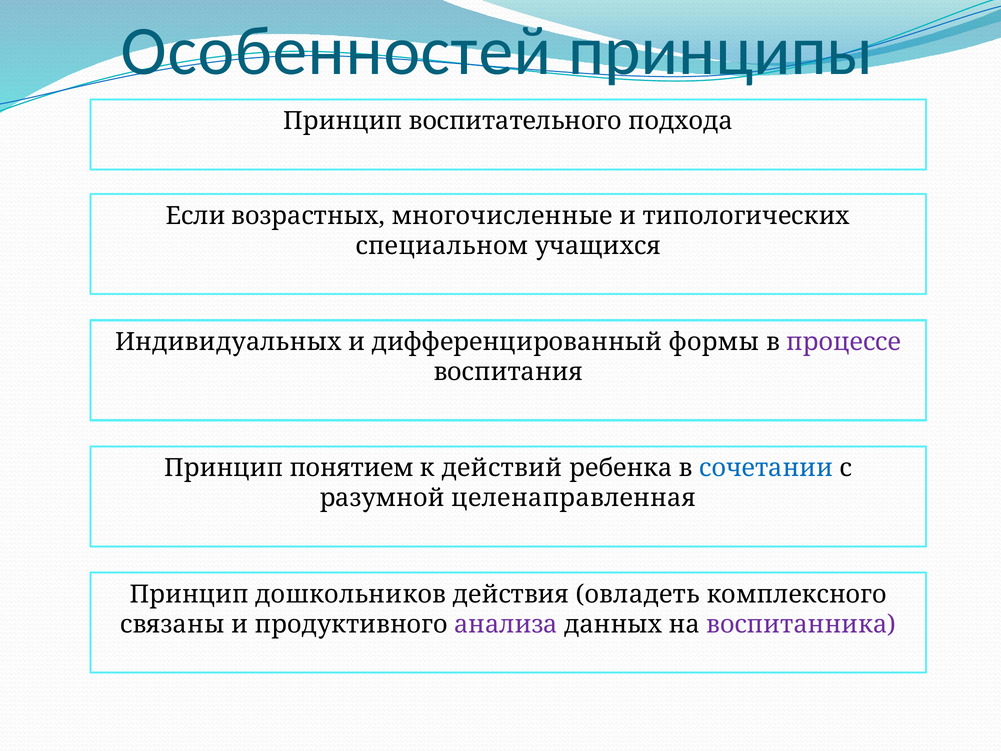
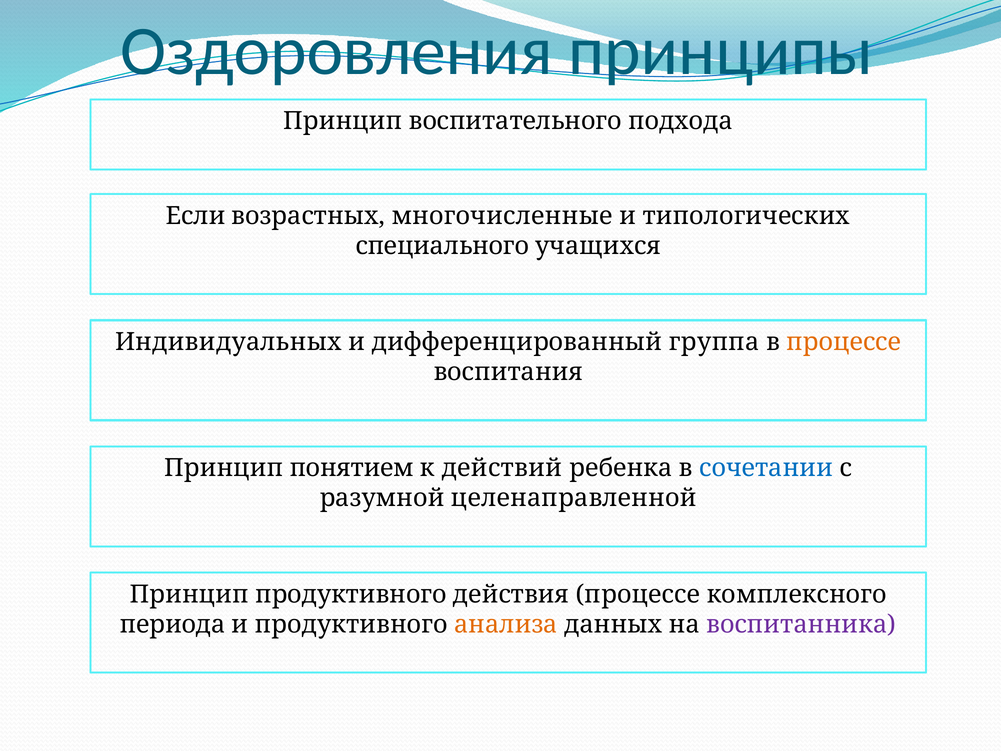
Особенностей: Особенностей -> Оздоровления
специальном: специальном -> специального
формы: формы -> группа
процессе at (844, 342) colour: purple -> orange
целенаправленная: целенаправленная -> целенаправленной
Принцип дошкольников: дошкольников -> продуктивного
действия овладеть: овладеть -> процессе
связаны: связаны -> периода
анализа colour: purple -> orange
